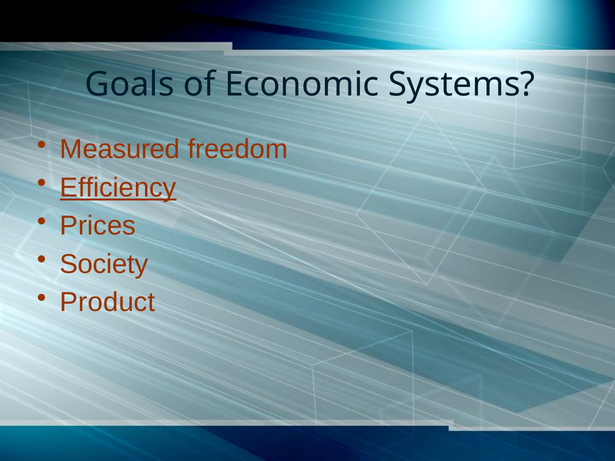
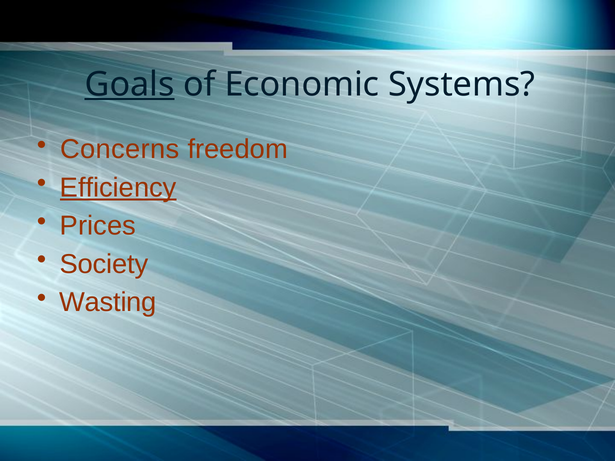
Goals underline: none -> present
Measured: Measured -> Concerns
Product: Product -> Wasting
